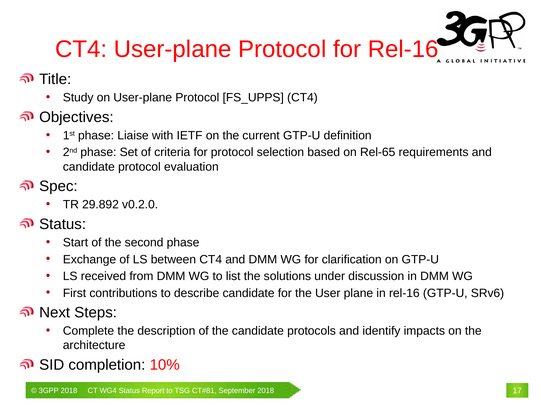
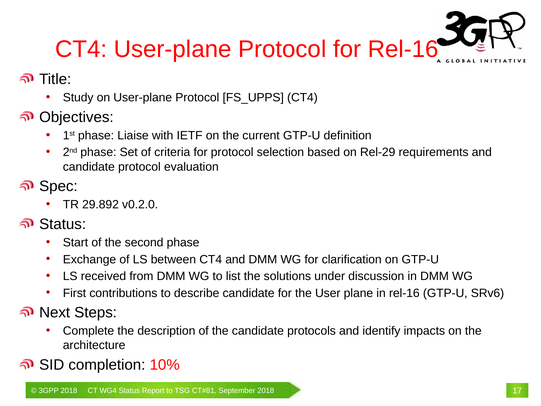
Rel-65: Rel-65 -> Rel-29
